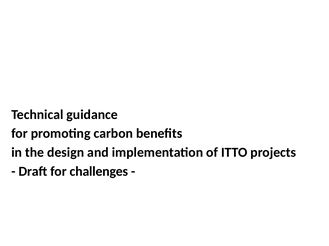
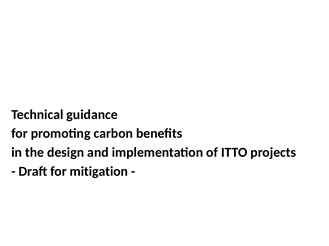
challenges: challenges -> mitigation
